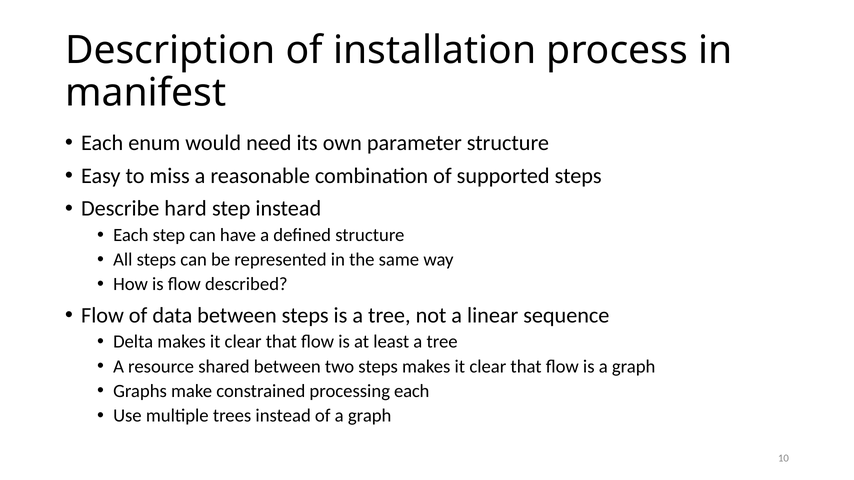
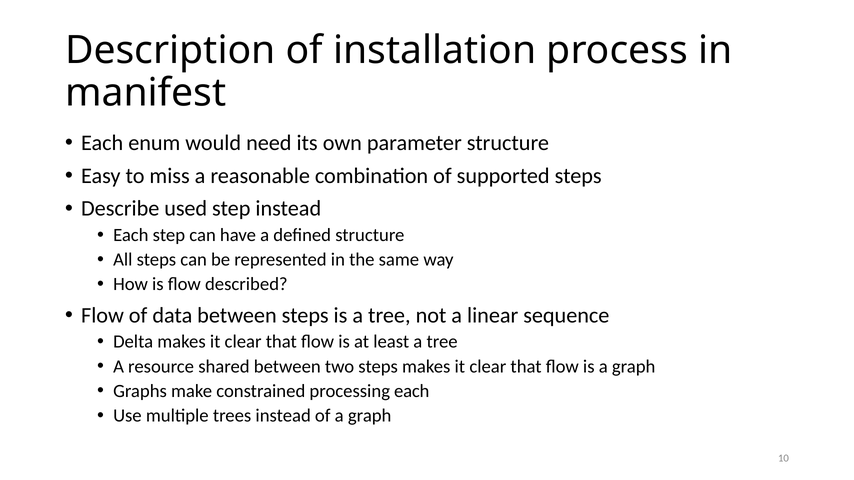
hard: hard -> used
